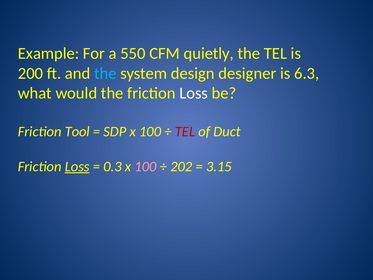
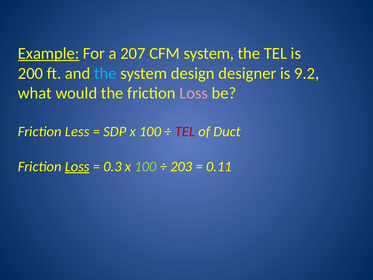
Example underline: none -> present
550: 550 -> 207
CFM quietly: quietly -> system
6.3: 6.3 -> 9.2
Loss at (194, 93) colour: white -> pink
Tool: Tool -> Less
100 at (145, 166) colour: pink -> light green
202: 202 -> 203
3.15: 3.15 -> 0.11
